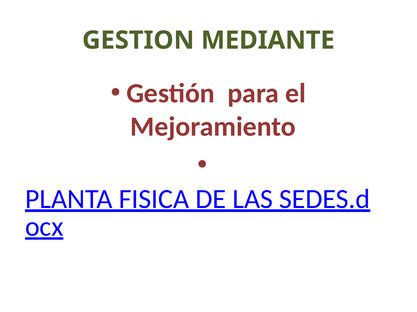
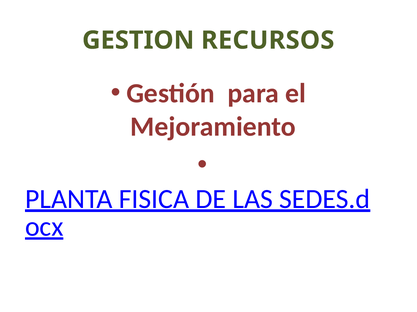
MEDIANTE: MEDIANTE -> RECURSOS
